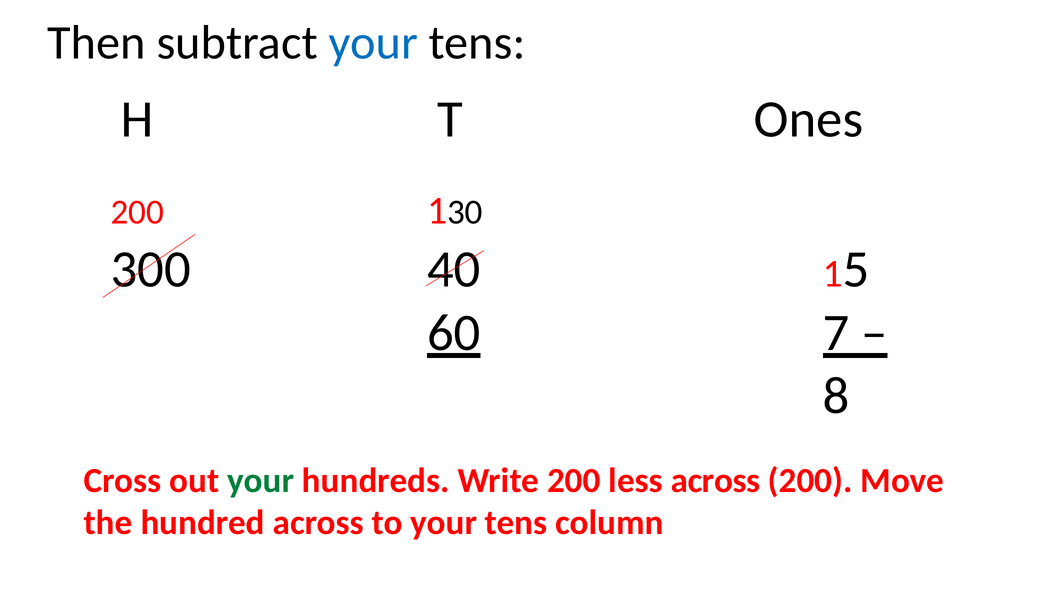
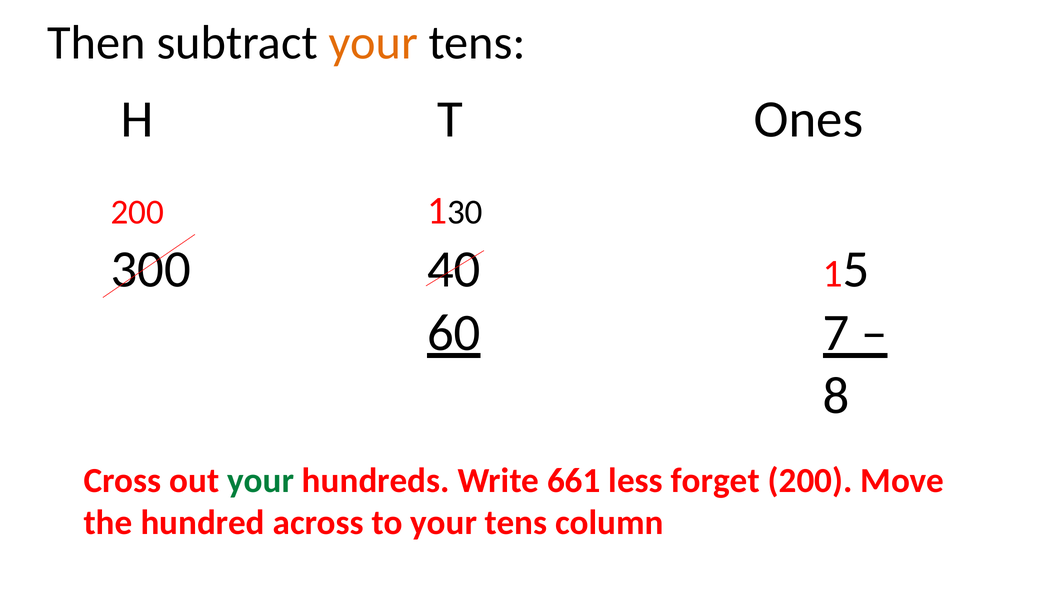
your at (373, 43) colour: blue -> orange
Write 200: 200 -> 661
less across: across -> forget
